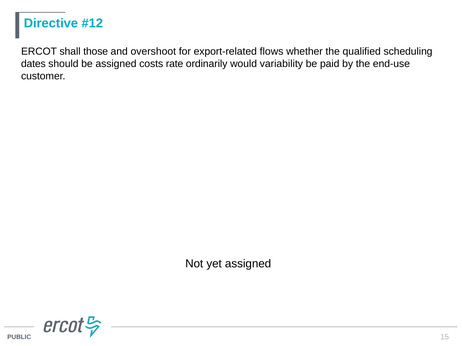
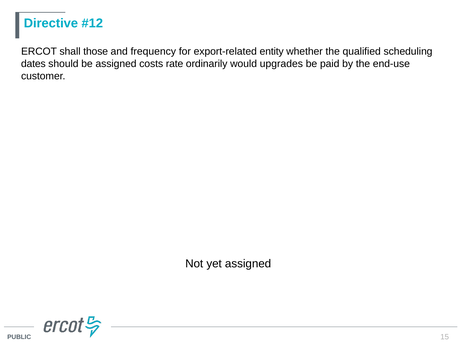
overshoot: overshoot -> frequency
flows: flows -> entity
variability: variability -> upgrades
